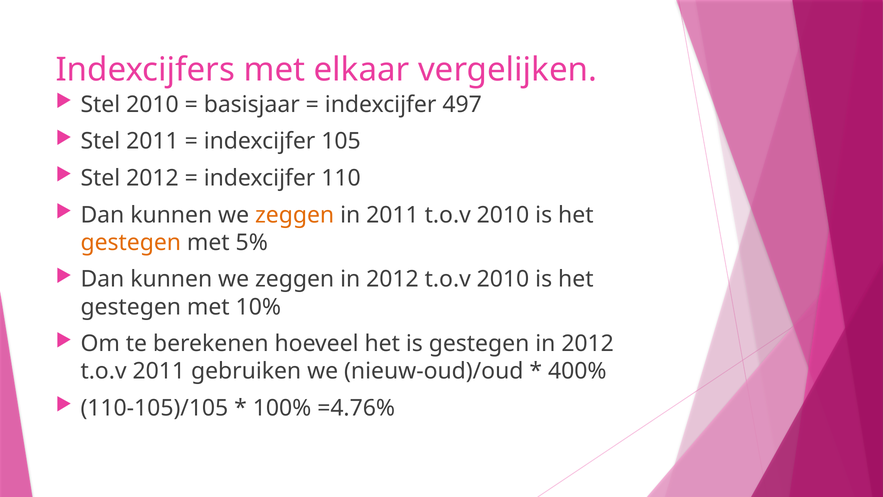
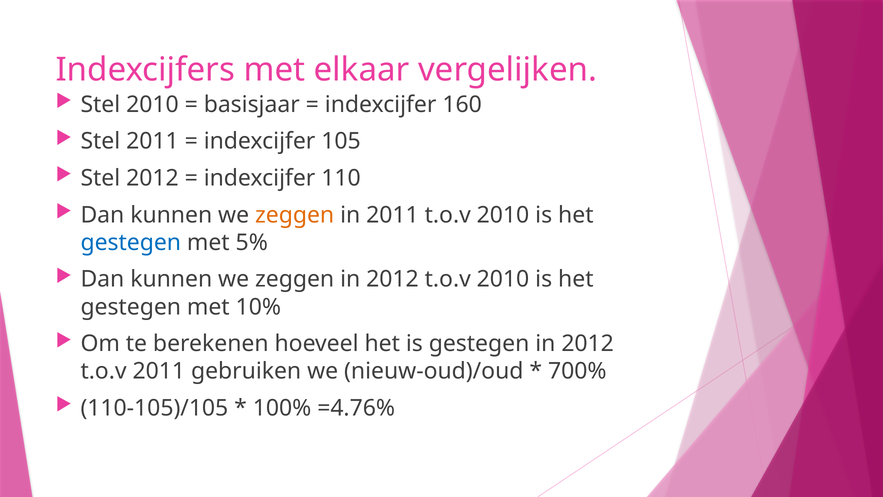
497: 497 -> 160
gestegen at (131, 242) colour: orange -> blue
400%: 400% -> 700%
